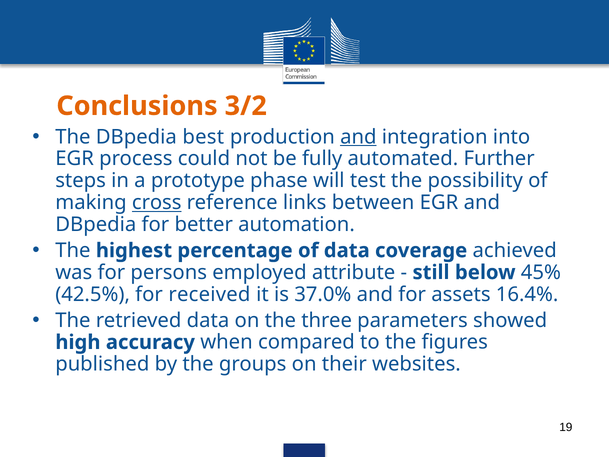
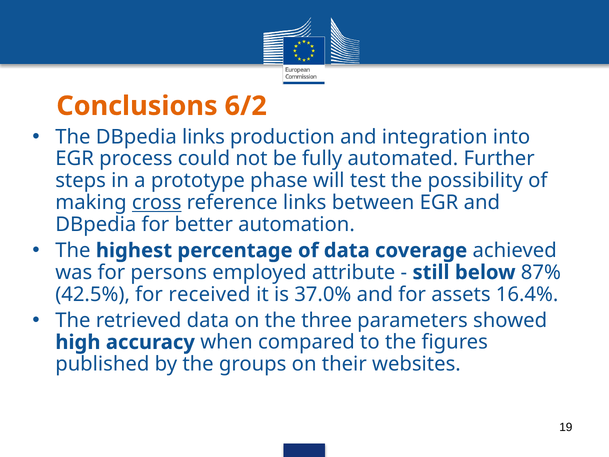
3/2: 3/2 -> 6/2
DBpedia best: best -> links
and at (358, 137) underline: present -> none
45%: 45% -> 87%
